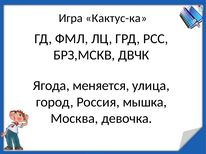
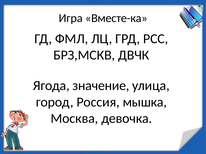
Кактус-ка: Кактус-ка -> Вместе-ка
меняется: меняется -> значение
